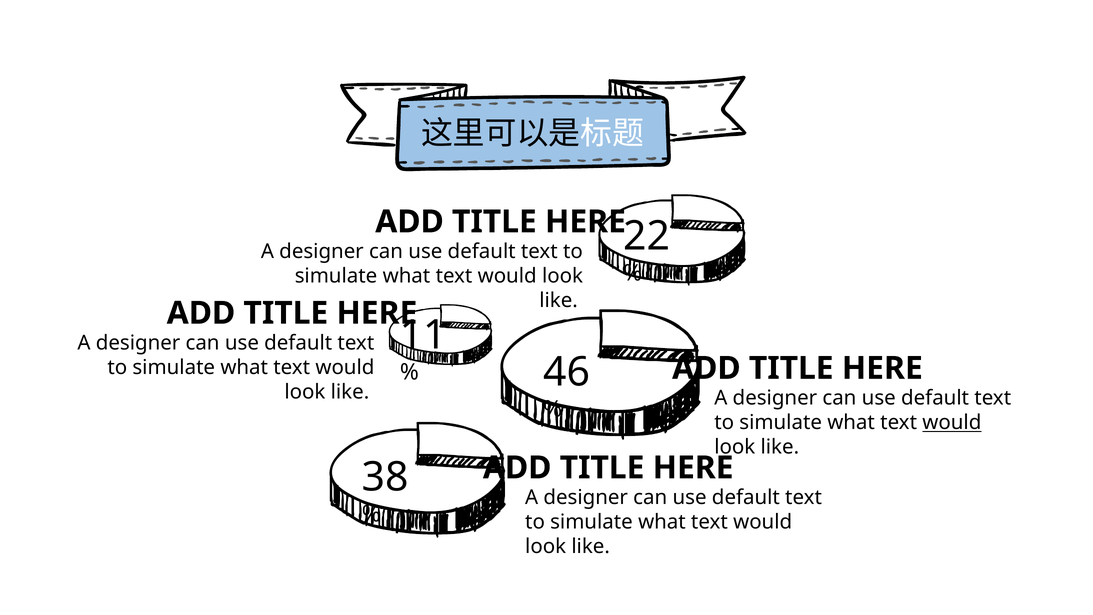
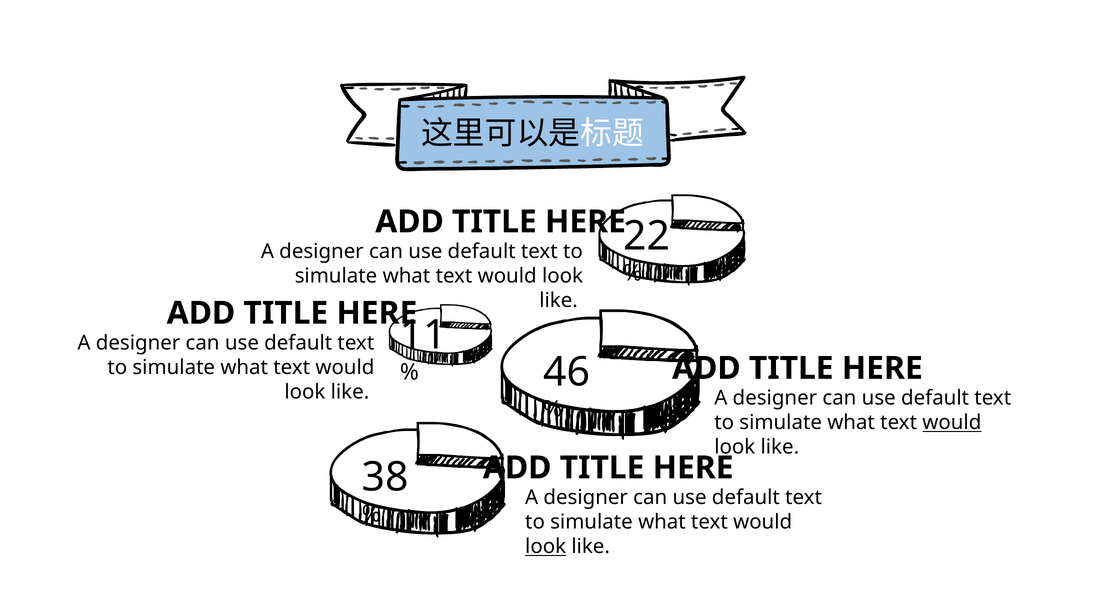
look at (546, 547) underline: none -> present
